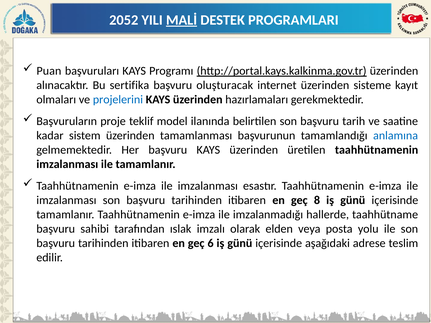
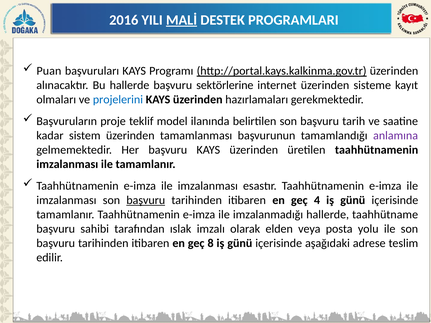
2052: 2052 -> 2016
Bu sertifika: sertifika -> hallerde
oluşturacak: oluşturacak -> sektörlerine
anlamına colour: blue -> purple
başvuru at (146, 200) underline: none -> present
8: 8 -> 4
6: 6 -> 8
